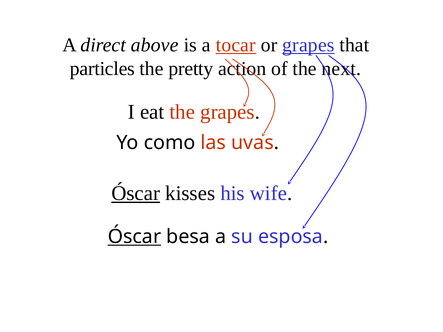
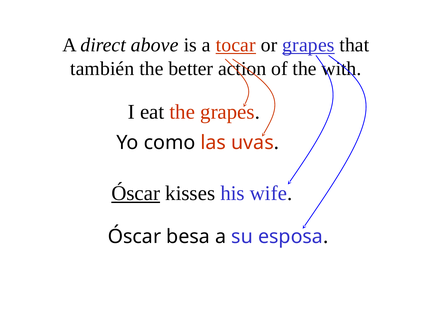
particles: particles -> también
pretty: pretty -> better
next: next -> with
Óscar at (134, 237) underline: present -> none
